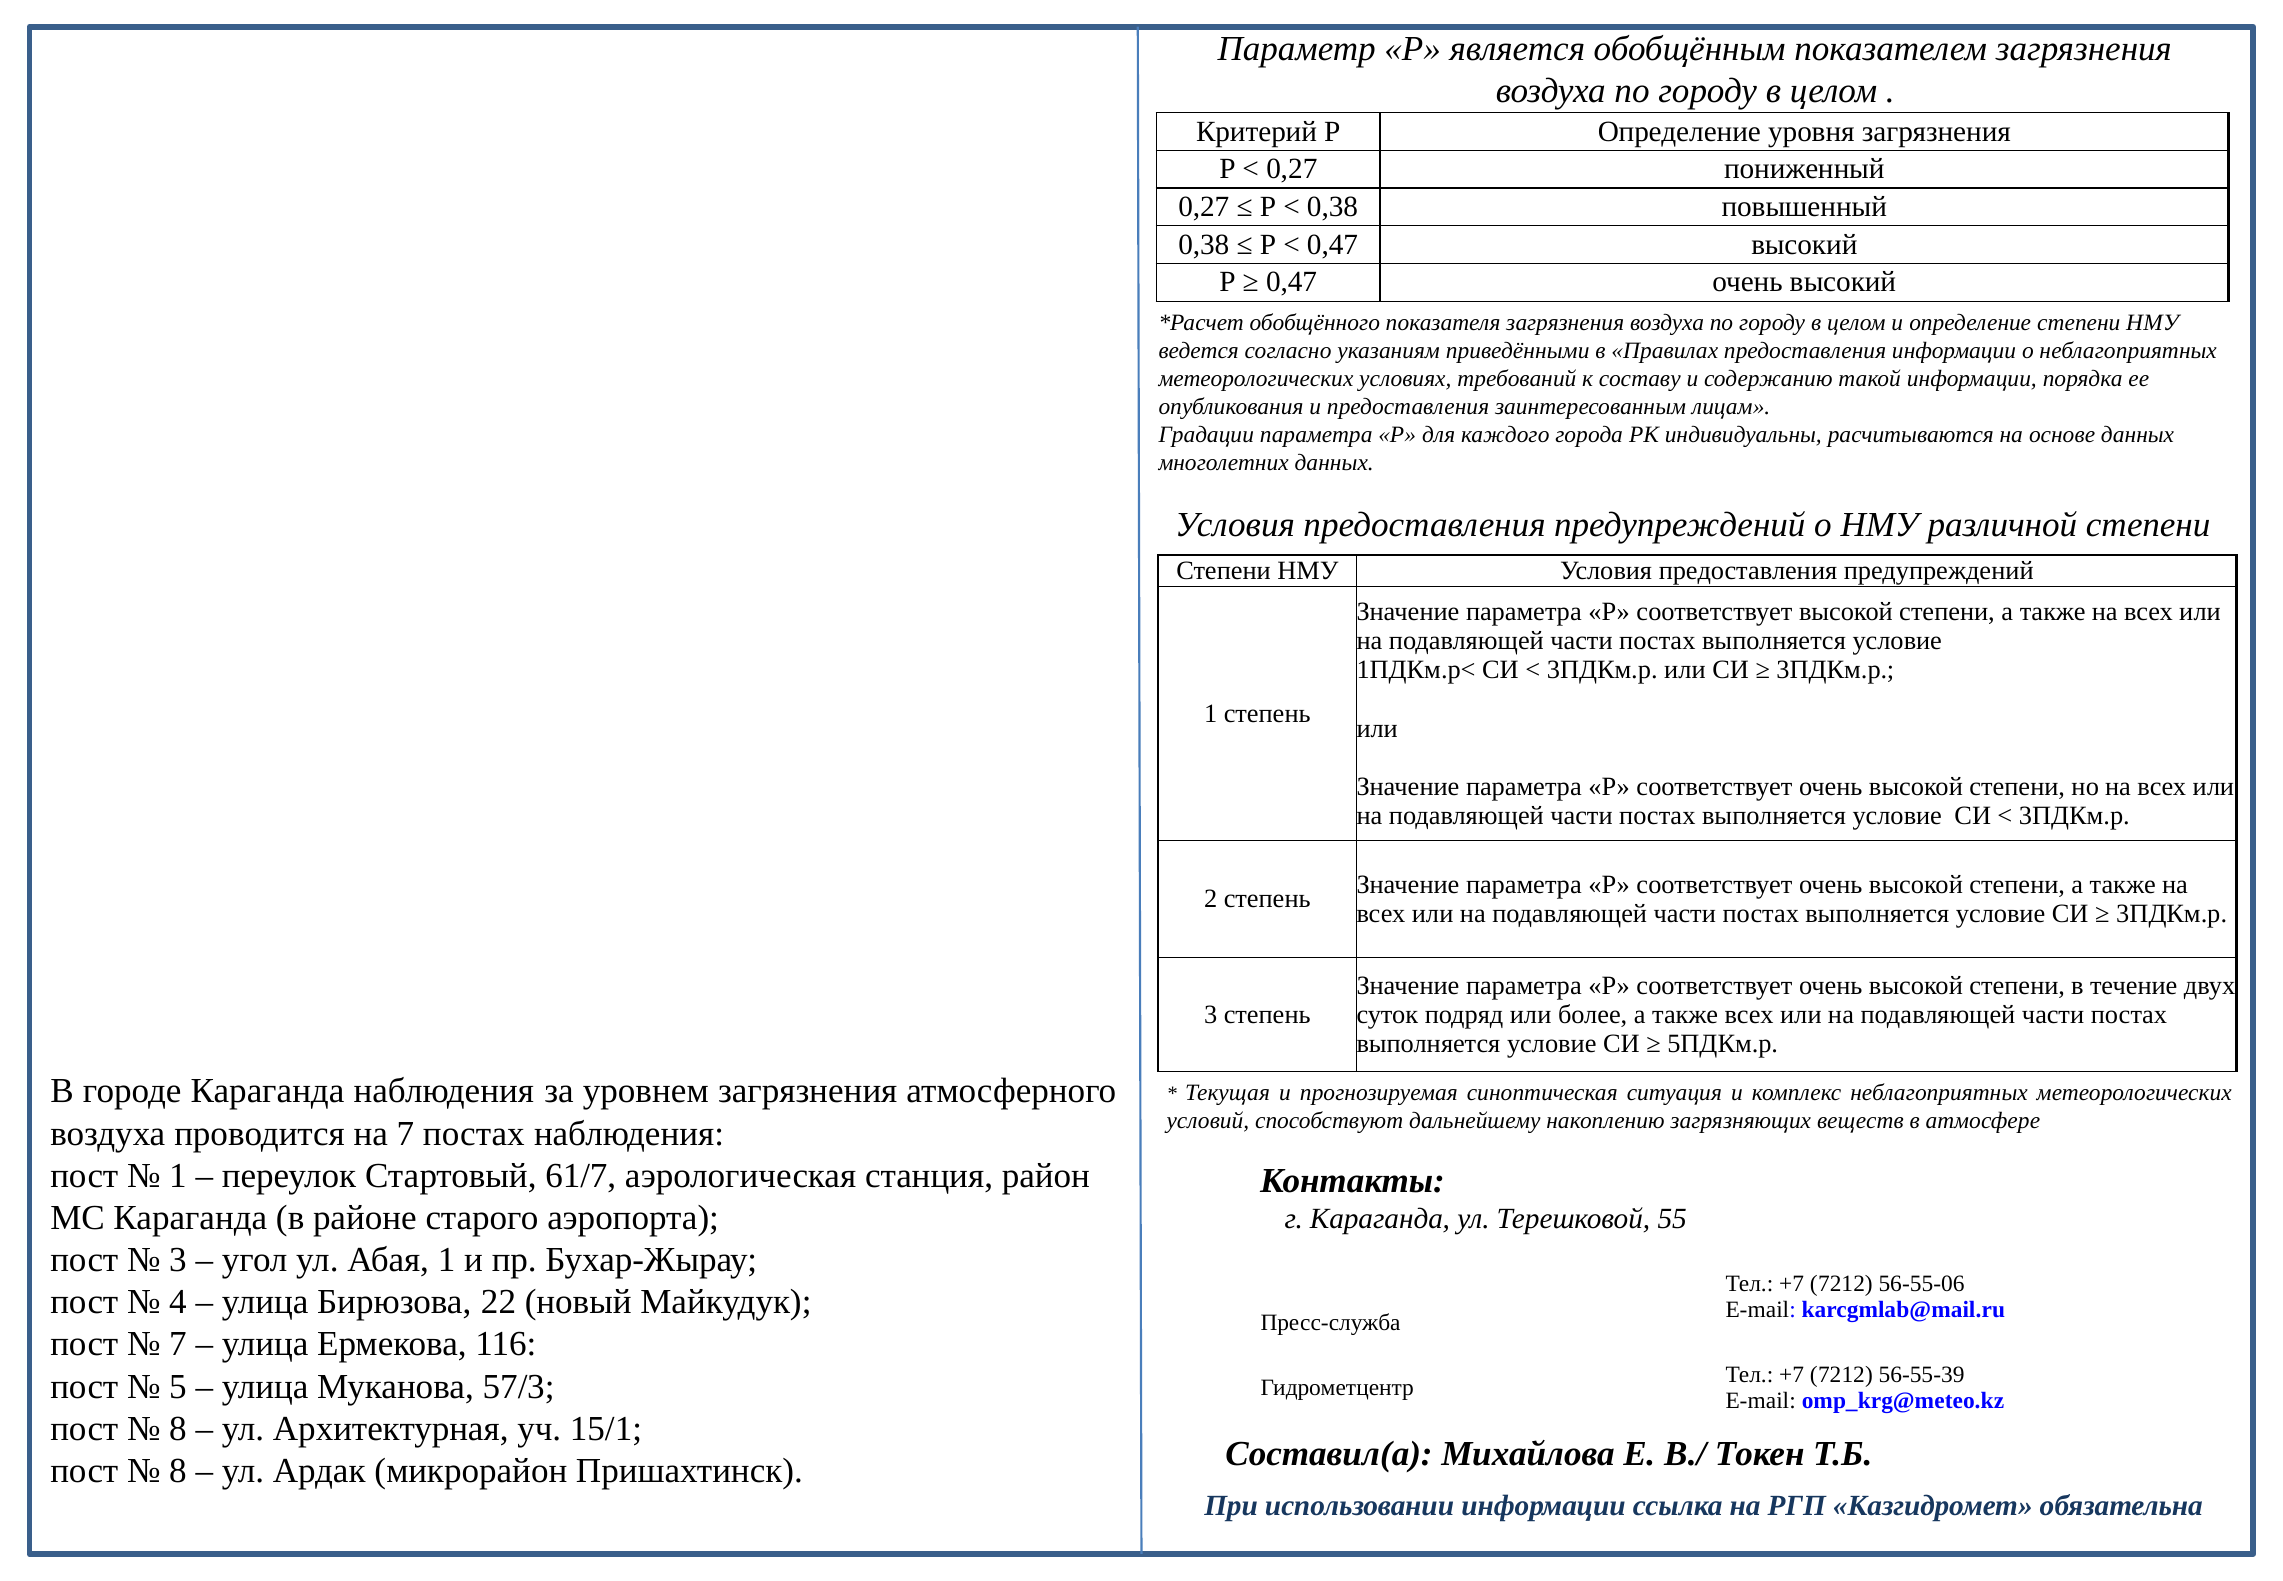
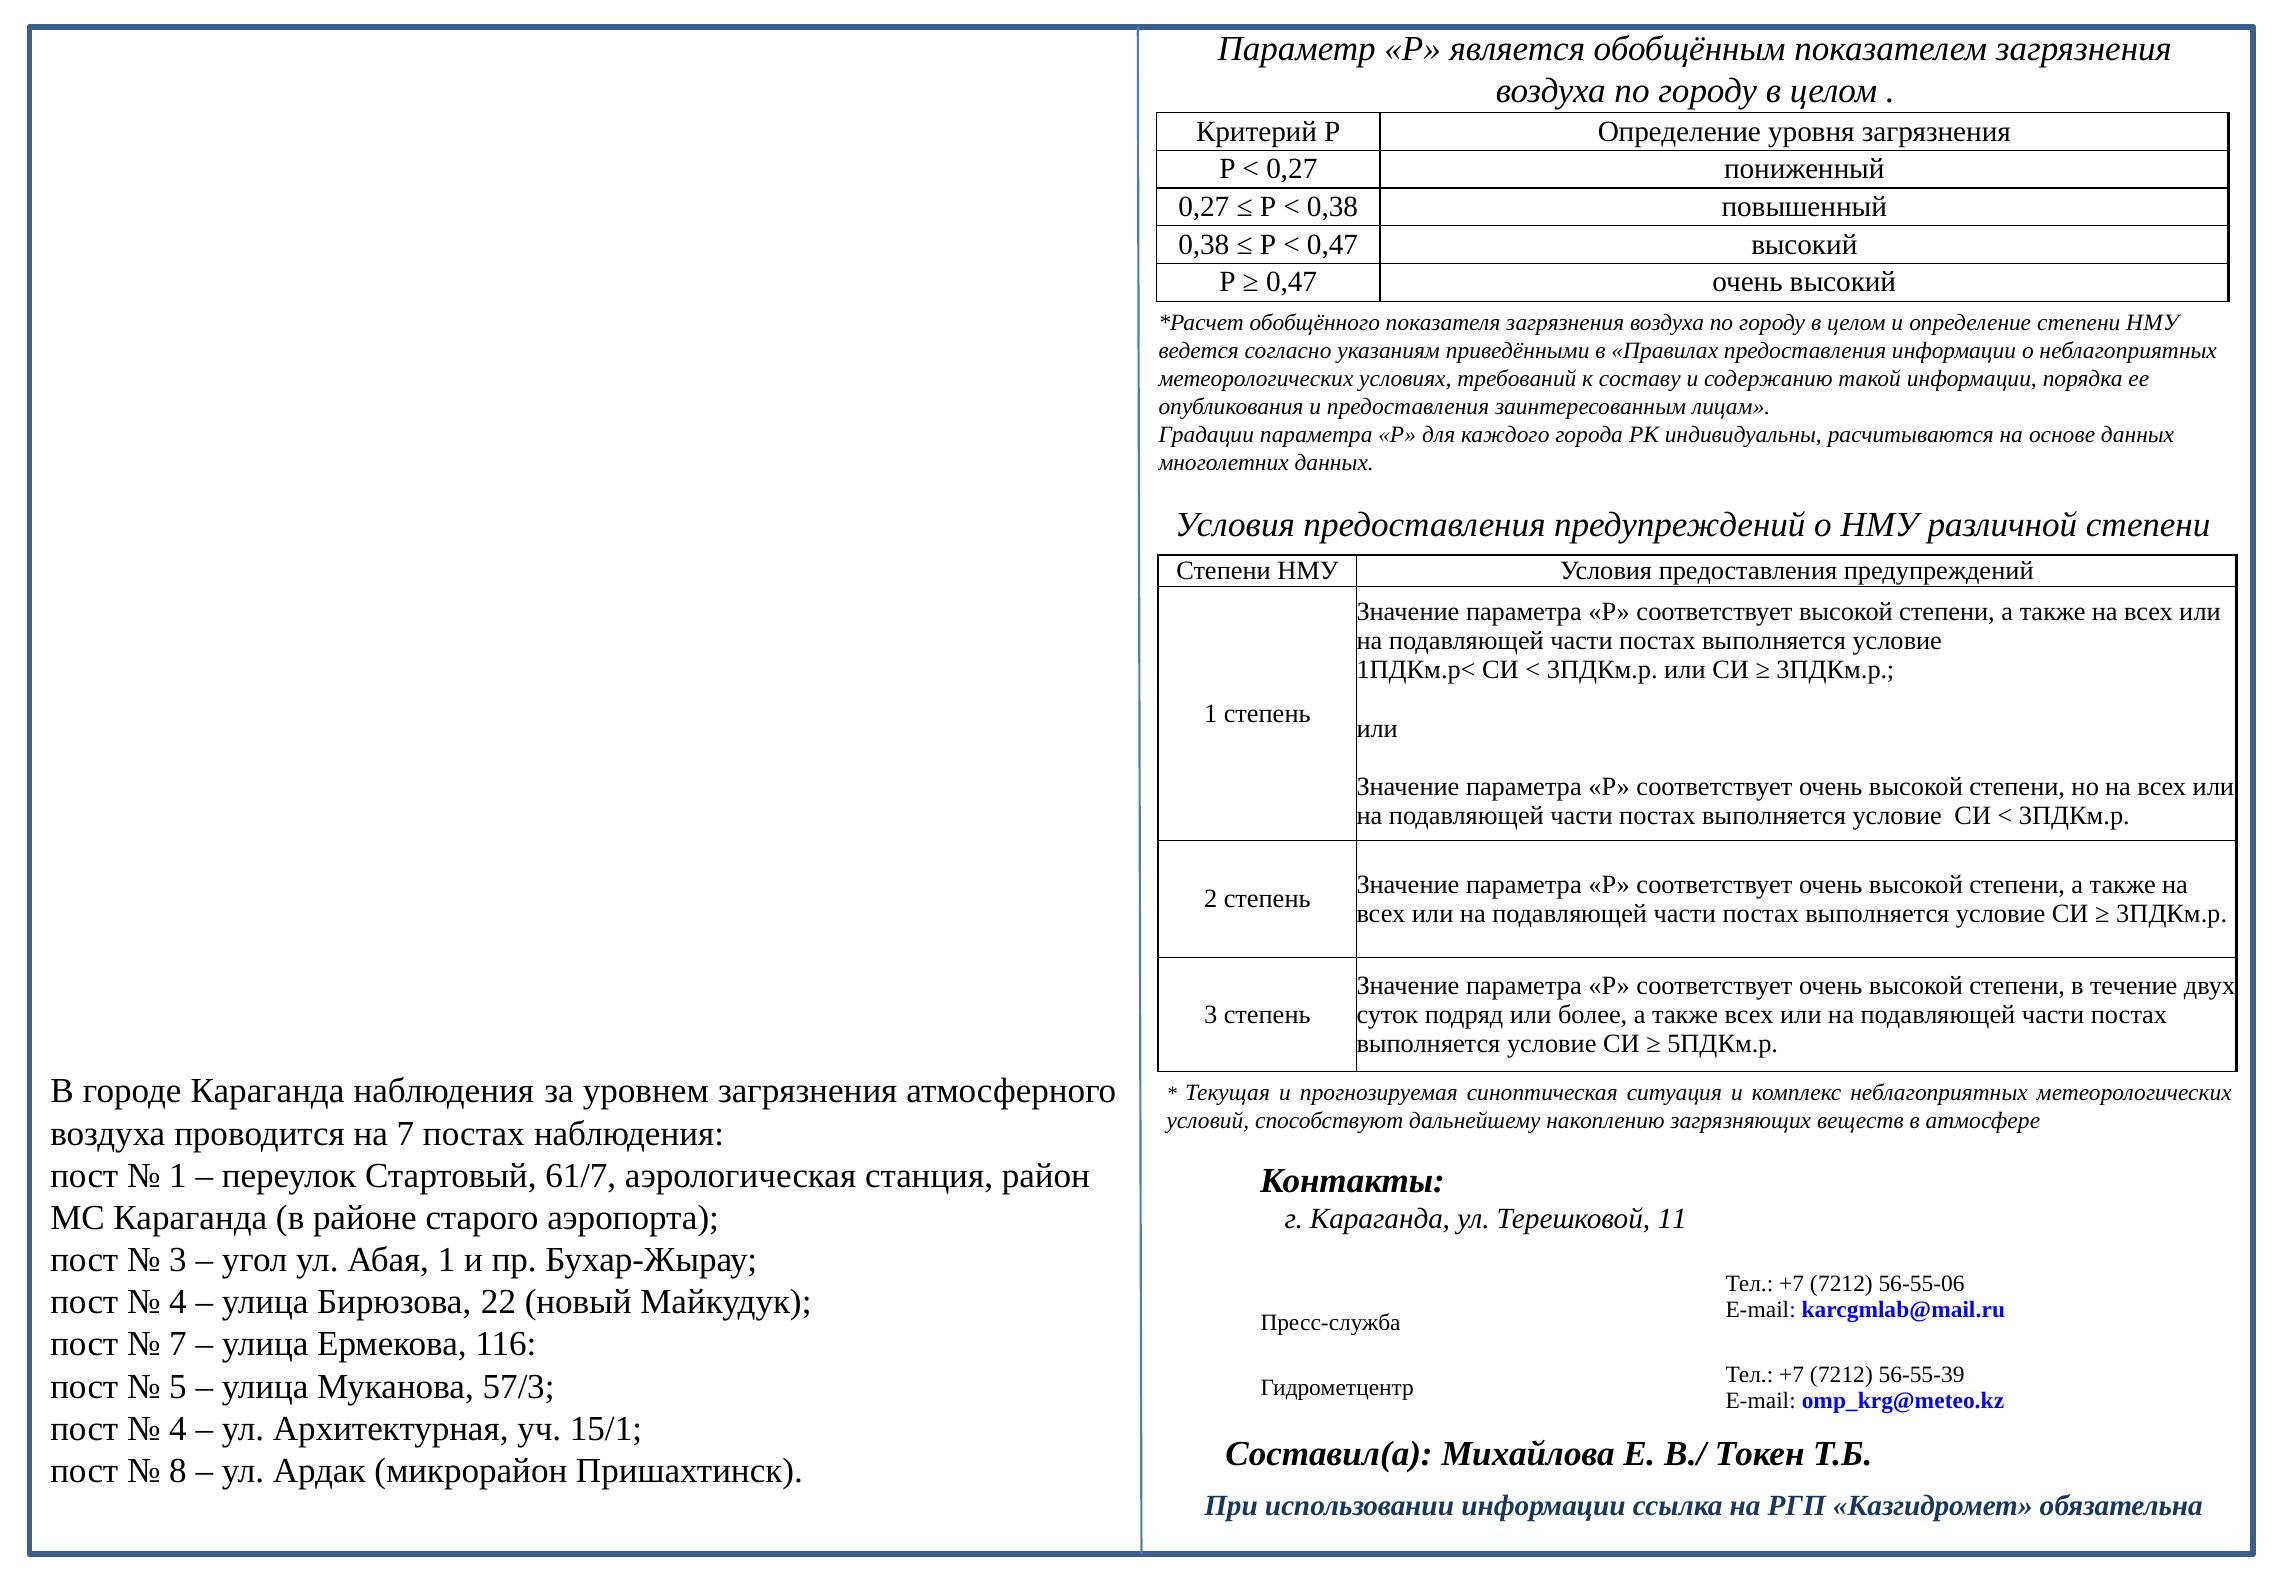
55: 55 -> 11
8 at (178, 1428): 8 -> 4
